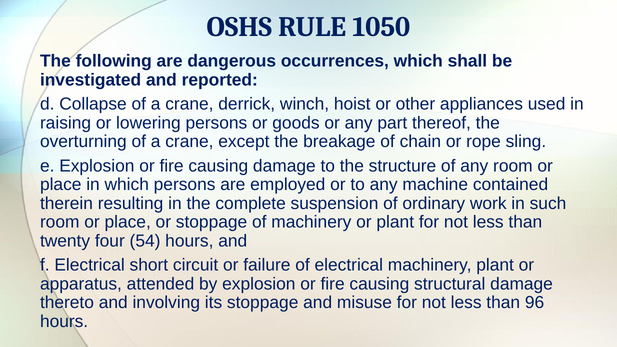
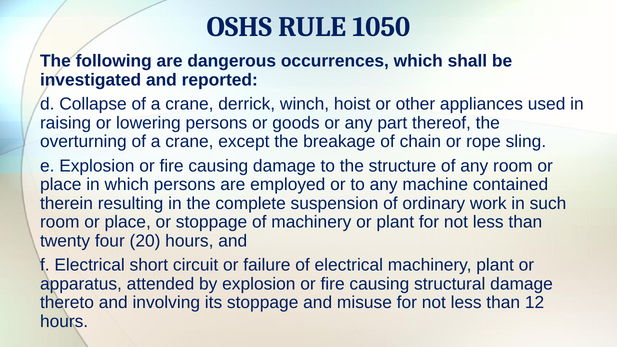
54: 54 -> 20
96: 96 -> 12
